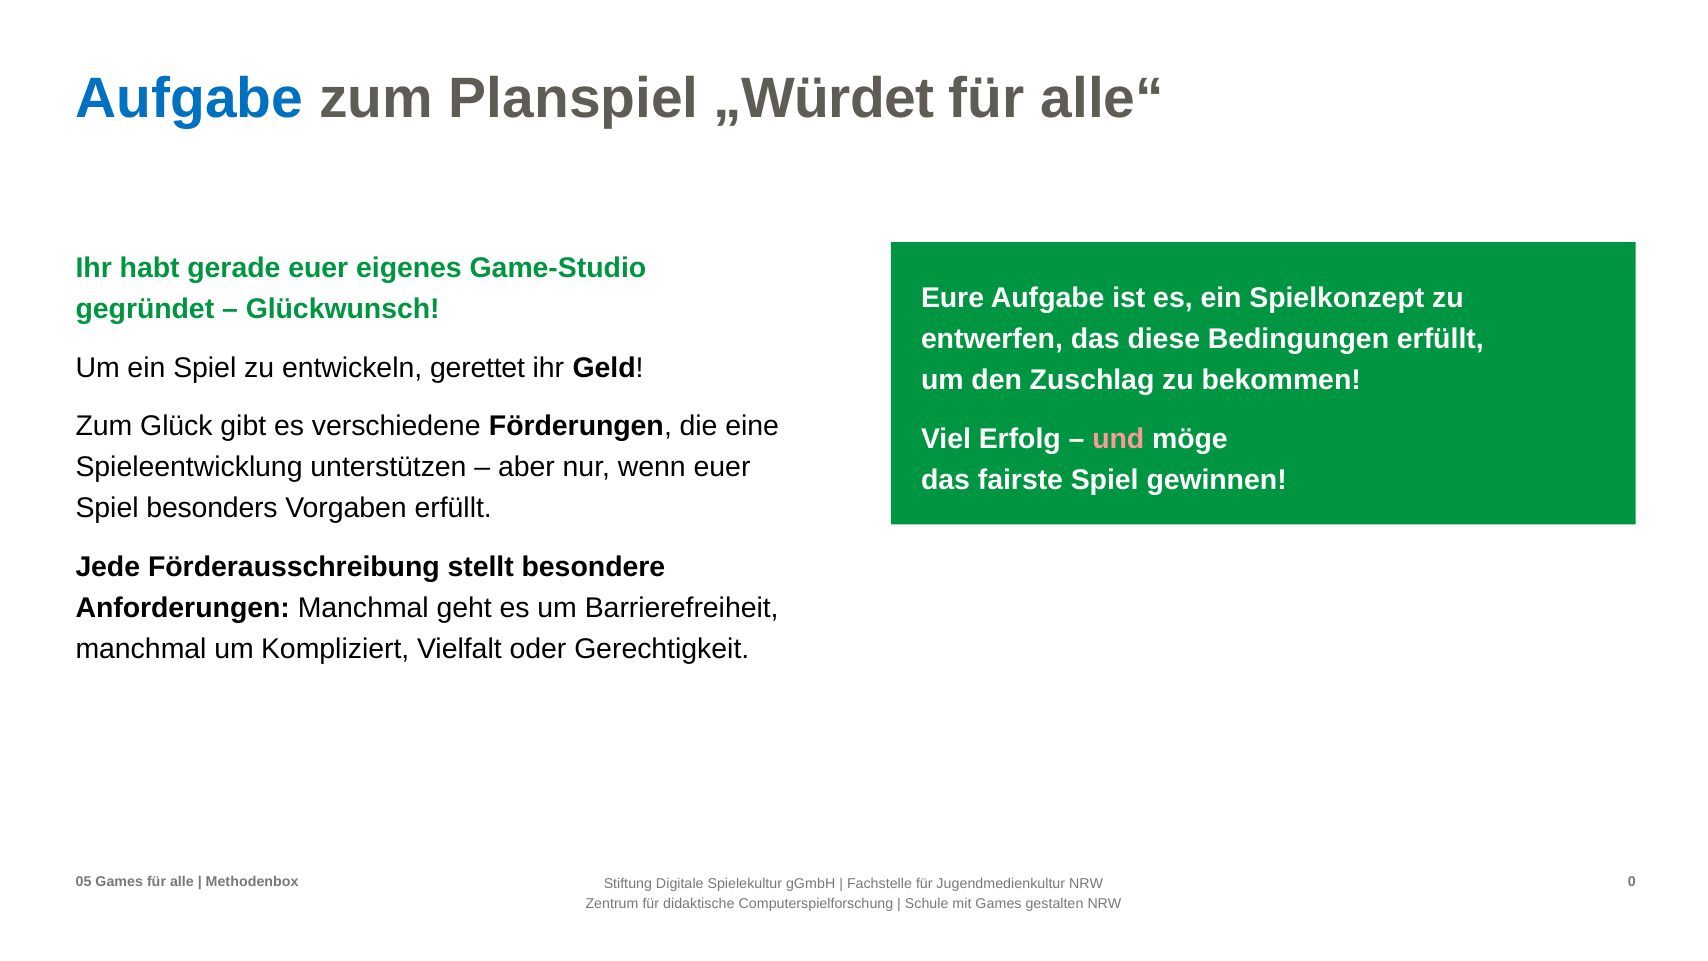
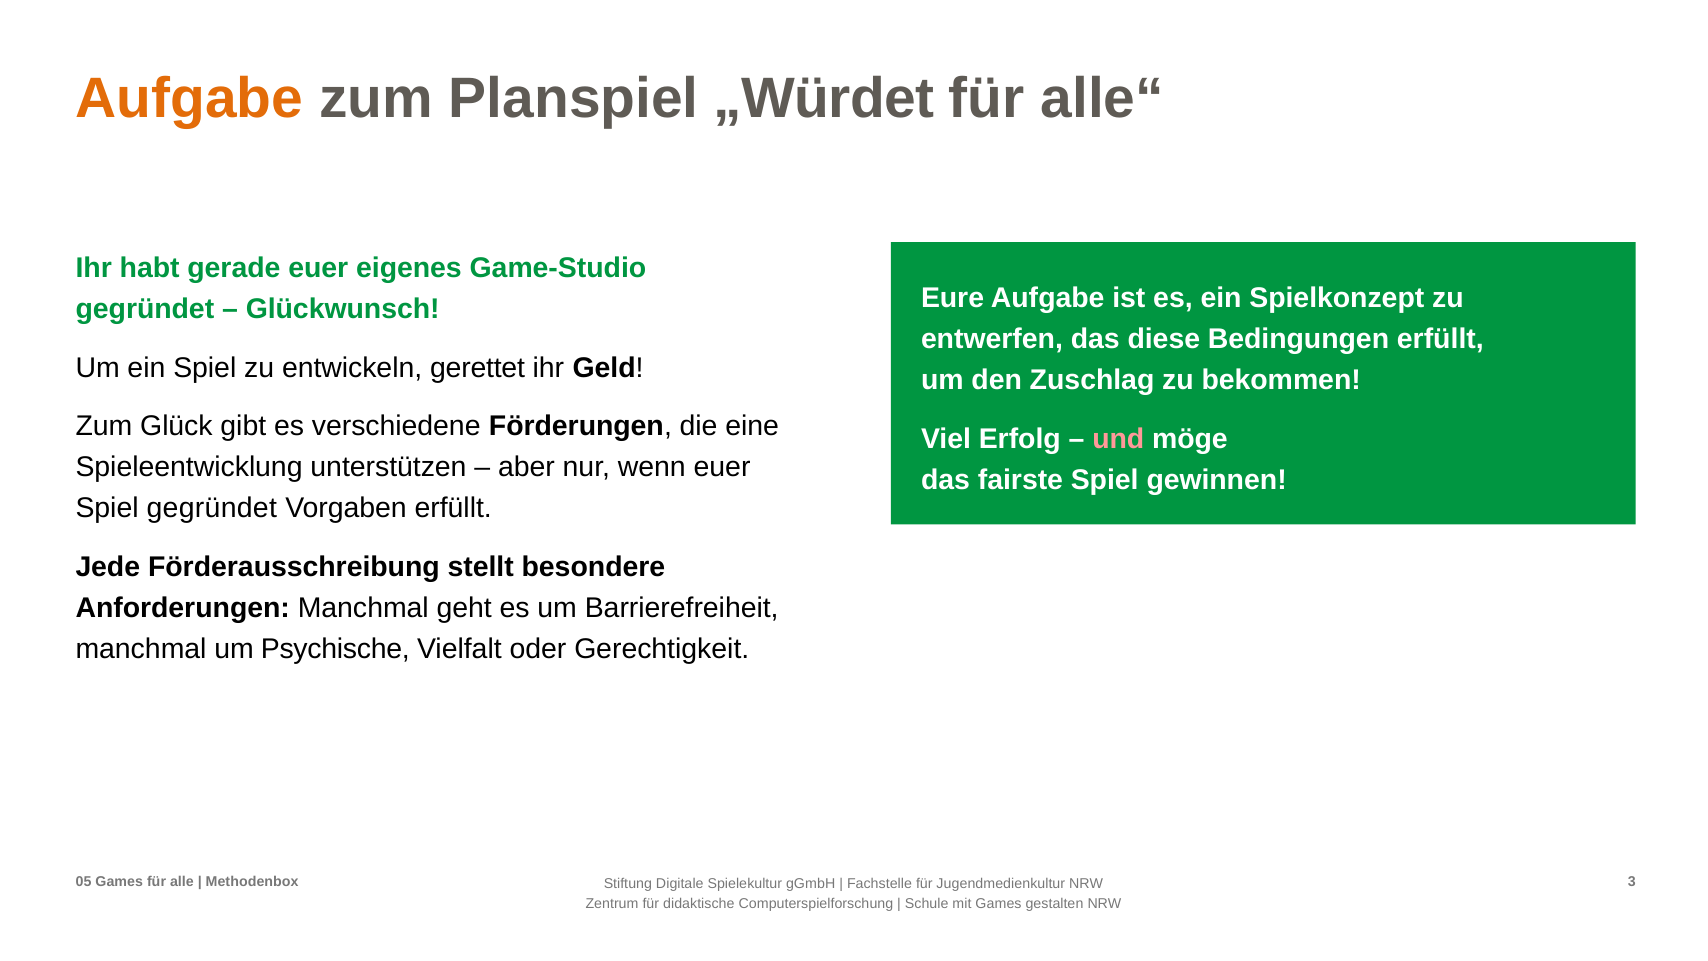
Aufgabe at (189, 99) colour: blue -> orange
Spiel besonders: besonders -> gegründet
Kompliziert: Kompliziert -> Psychische
0: 0 -> 3
